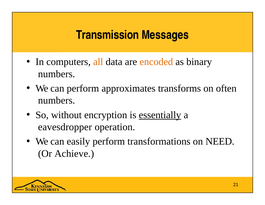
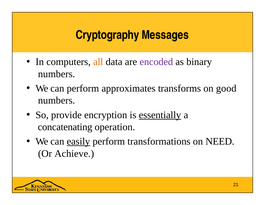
Transmission: Transmission -> Cryptography
encoded colour: orange -> purple
often: often -> good
without: without -> provide
eavesdropper: eavesdropper -> concatenating
easily underline: none -> present
